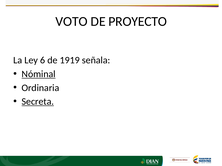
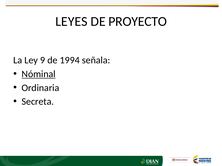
VOTO: VOTO -> LEYES
6: 6 -> 9
1919: 1919 -> 1994
Secreta underline: present -> none
